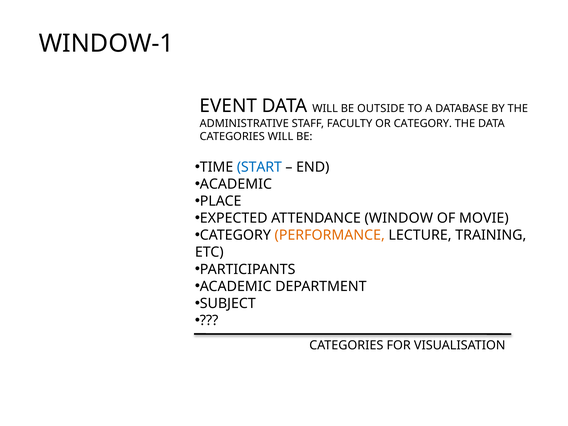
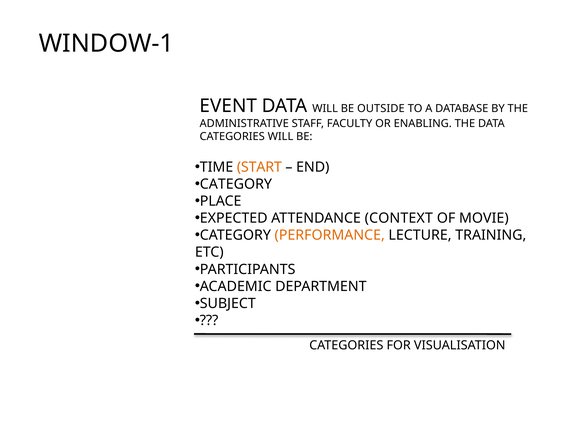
OR CATEGORY: CATEGORY -> ENABLING
START colour: blue -> orange
ACADEMIC at (236, 184): ACADEMIC -> CATEGORY
WINDOW: WINDOW -> CONTEXT
